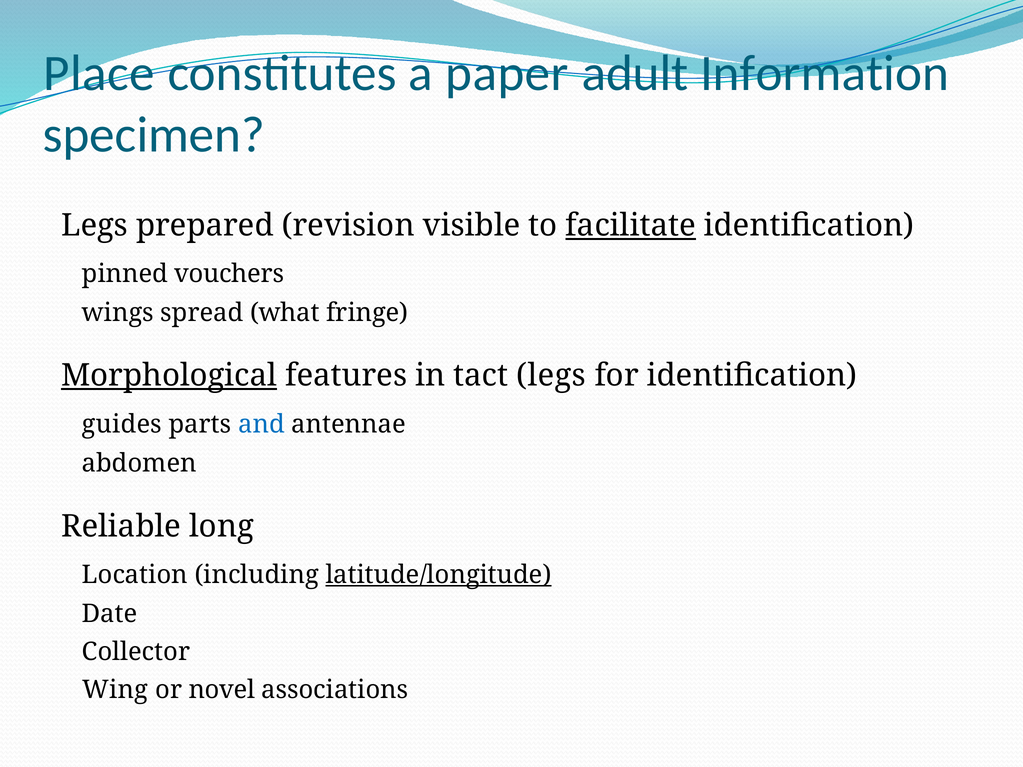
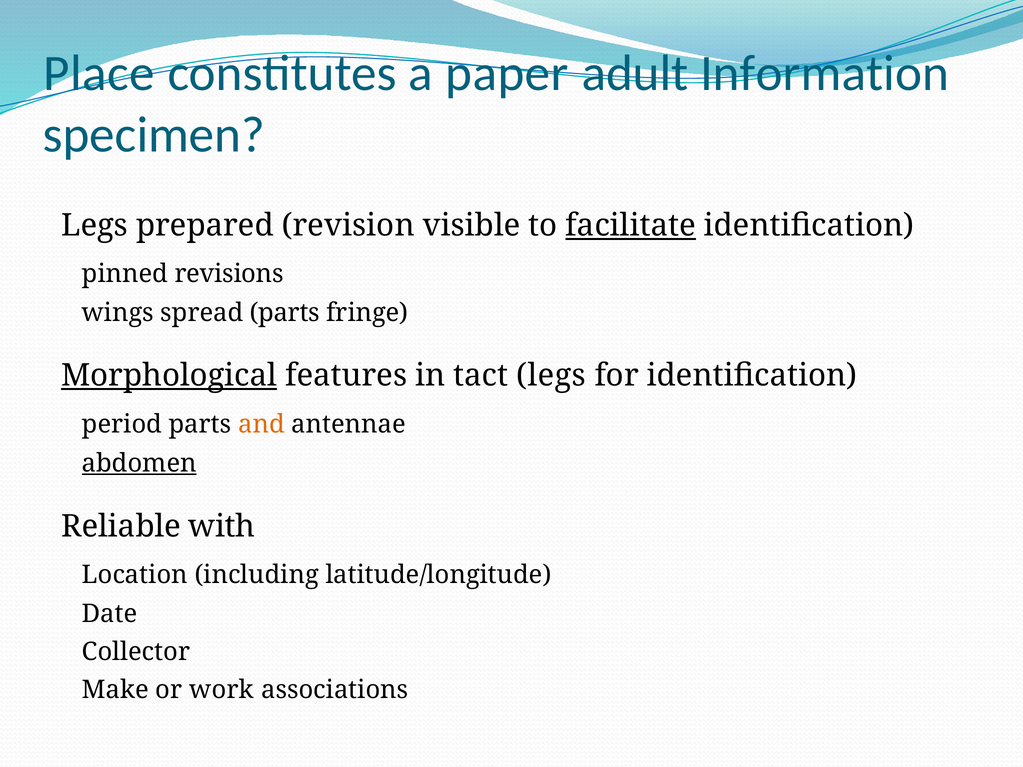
vouchers: vouchers -> revisions
spread what: what -> parts
guides: guides -> period
and colour: blue -> orange
abdomen underline: none -> present
long: long -> with
latitude/longitude underline: present -> none
Wing: Wing -> Make
novel: novel -> work
